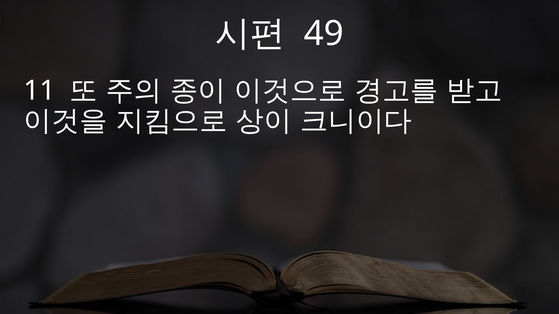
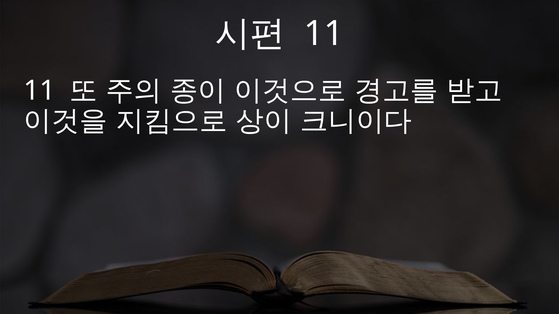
49 at (324, 34): 49 -> 11
